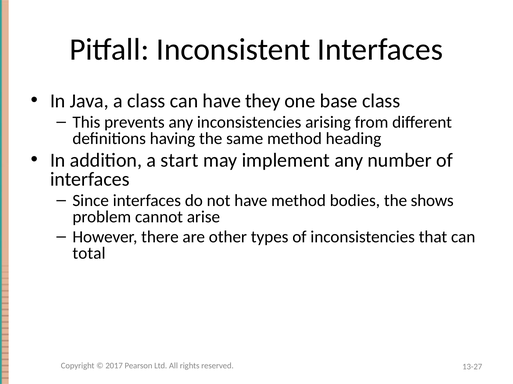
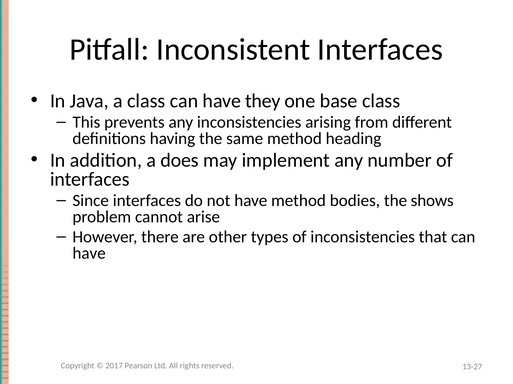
start: start -> does
total at (89, 254): total -> have
